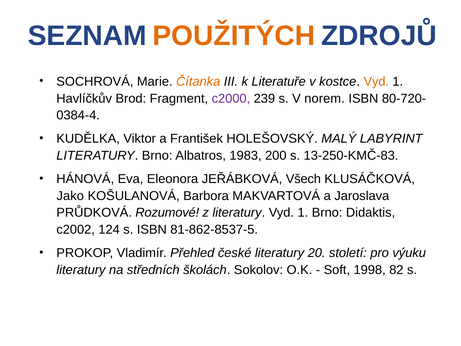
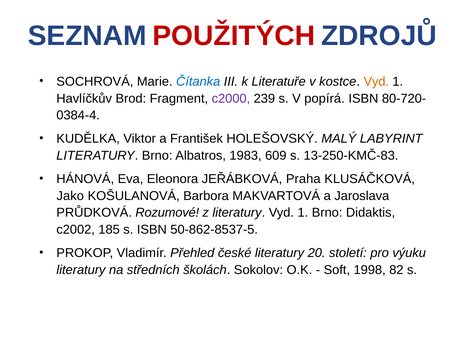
POUŽITÝCH colour: orange -> red
Čítanka colour: orange -> blue
norem: norem -> popírá
200: 200 -> 609
Všech: Všech -> Praha
124: 124 -> 185
81-862-8537-5: 81-862-8537-5 -> 50-862-8537-5
